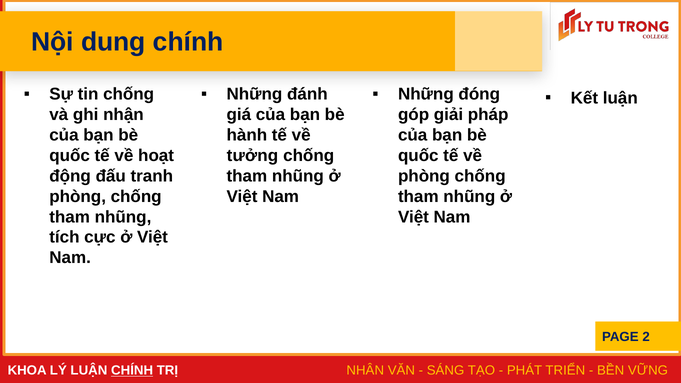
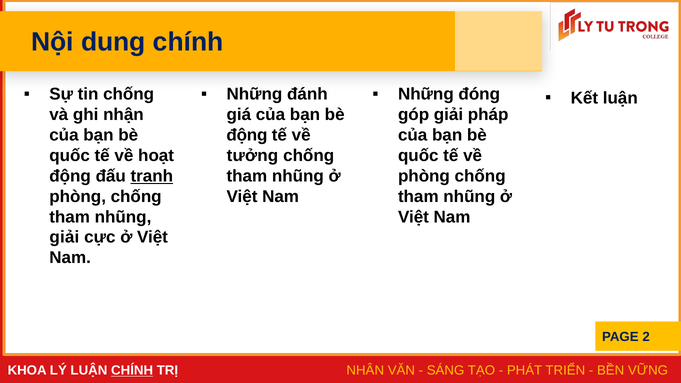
hành at (247, 135): hành -> động
tranh underline: none -> present
tích at (64, 237): tích -> giải
